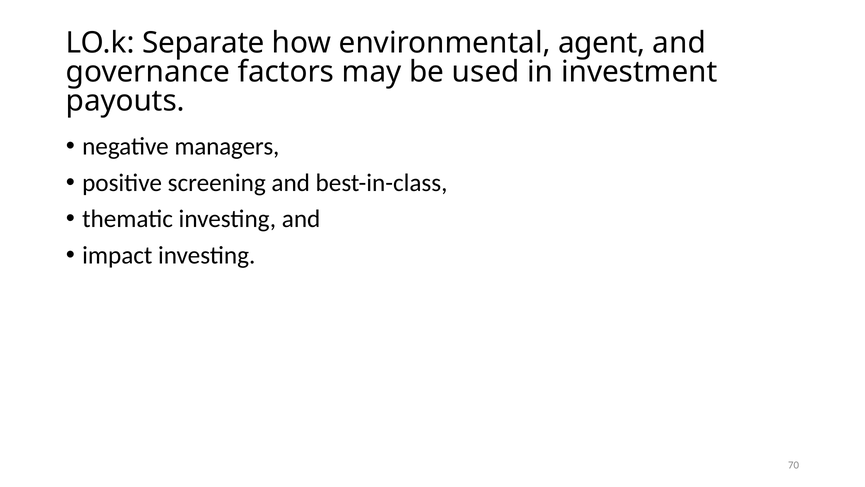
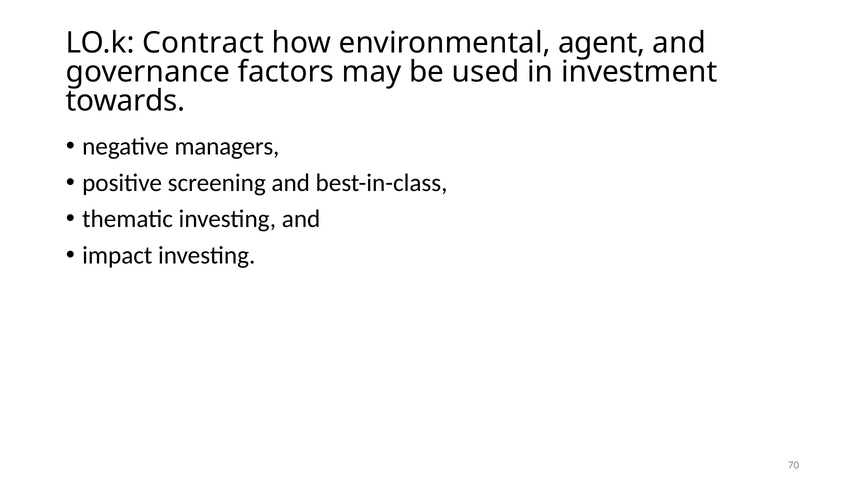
Separate: Separate -> Contract
payouts: payouts -> towards
